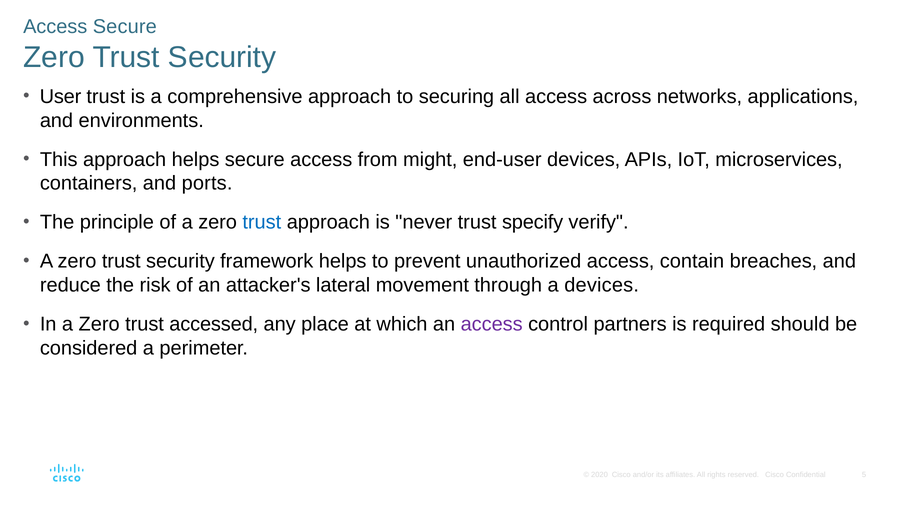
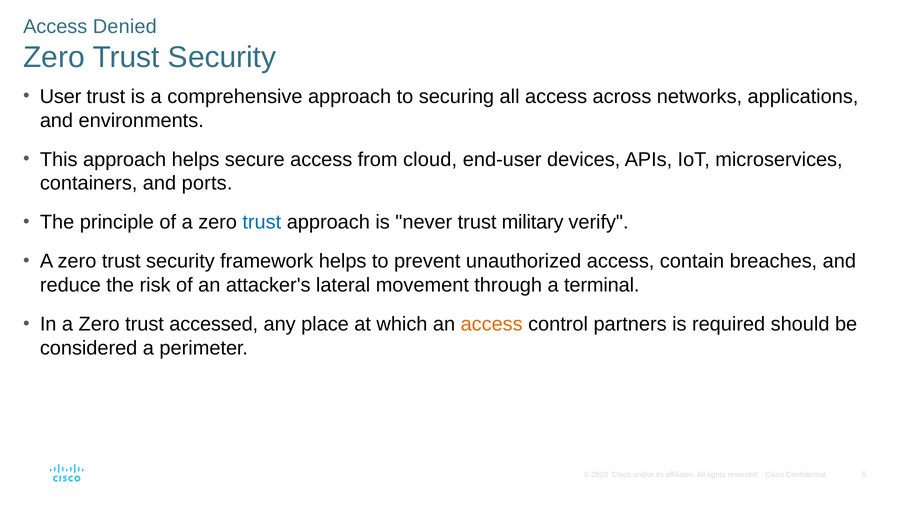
Access Secure: Secure -> Denied
might: might -> cloud
specify: specify -> military
a devices: devices -> terminal
access at (492, 325) colour: purple -> orange
